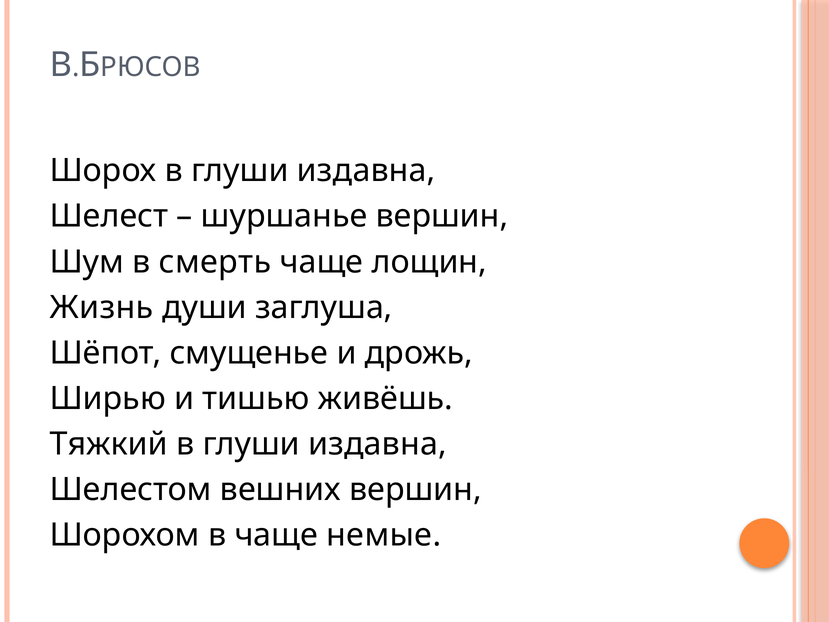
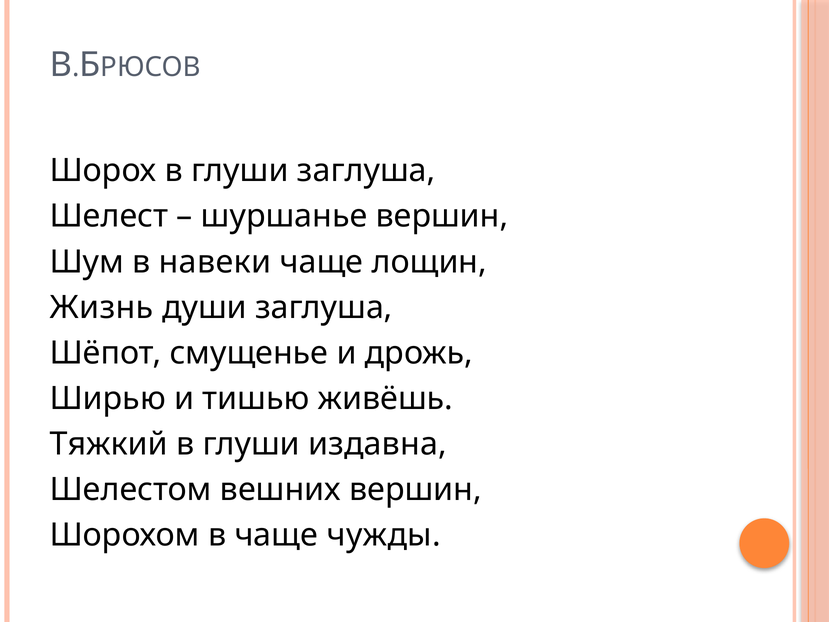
Шорох в глуши издавна: издавна -> заглуша
смерть: смерть -> навеки
немые: немые -> чужды
